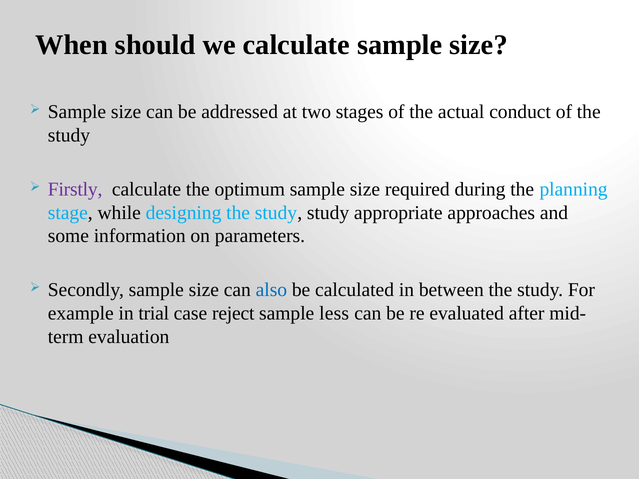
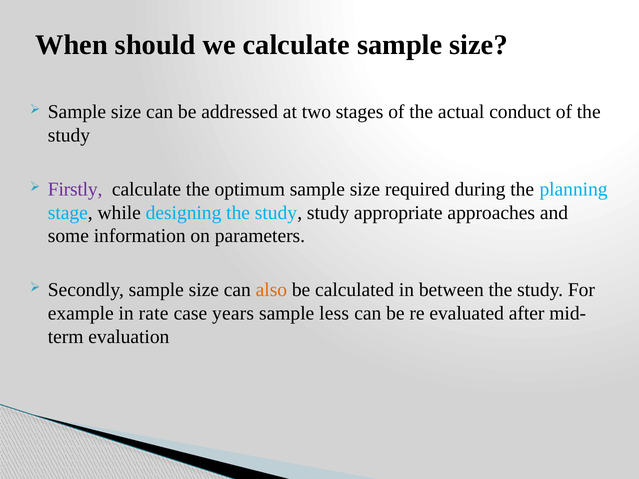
also colour: blue -> orange
trial: trial -> rate
reject: reject -> years
